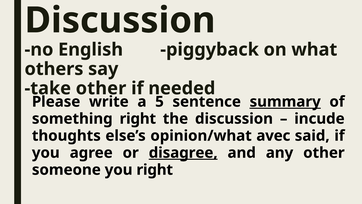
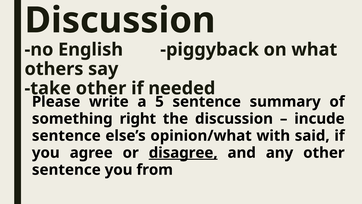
summary underline: present -> none
thoughts at (66, 135): thoughts -> sentence
avec: avec -> with
someone at (66, 169): someone -> sentence
you right: right -> from
